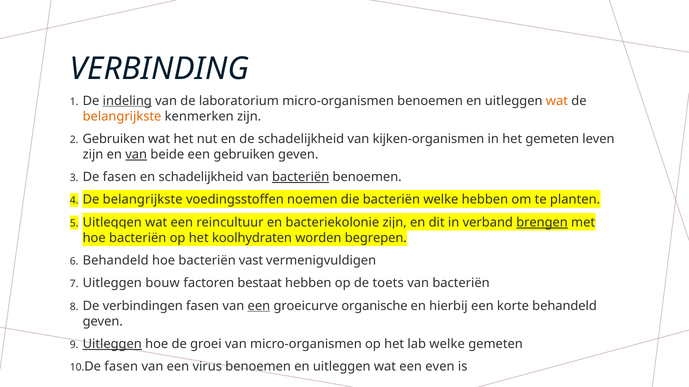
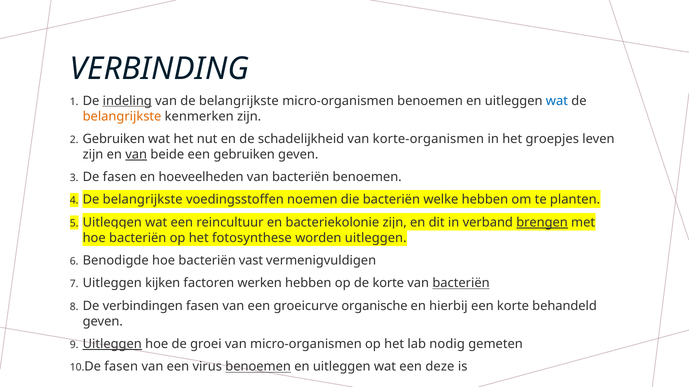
van de laboratorium: laboratorium -> belangrijkste
wat at (557, 101) colour: orange -> blue
kijken-organismen: kijken-organismen -> korte-organismen
het gemeten: gemeten -> groepjes
en schadelijkheid: schadelijkheid -> hoeveelheden
bacteriën at (301, 177) underline: present -> none
koolhydraten: koolhydraten -> fotosynthese
worden begrepen: begrepen -> uitleggen
Behandeld at (116, 261): Behandeld -> Benodigde
bouw: bouw -> kijken
bestaat: bestaat -> werken
de toets: toets -> korte
bacteriën at (461, 284) underline: none -> present
een at (259, 306) underline: present -> none
lab welke: welke -> nodig
benoemen at (258, 367) underline: none -> present
even: even -> deze
